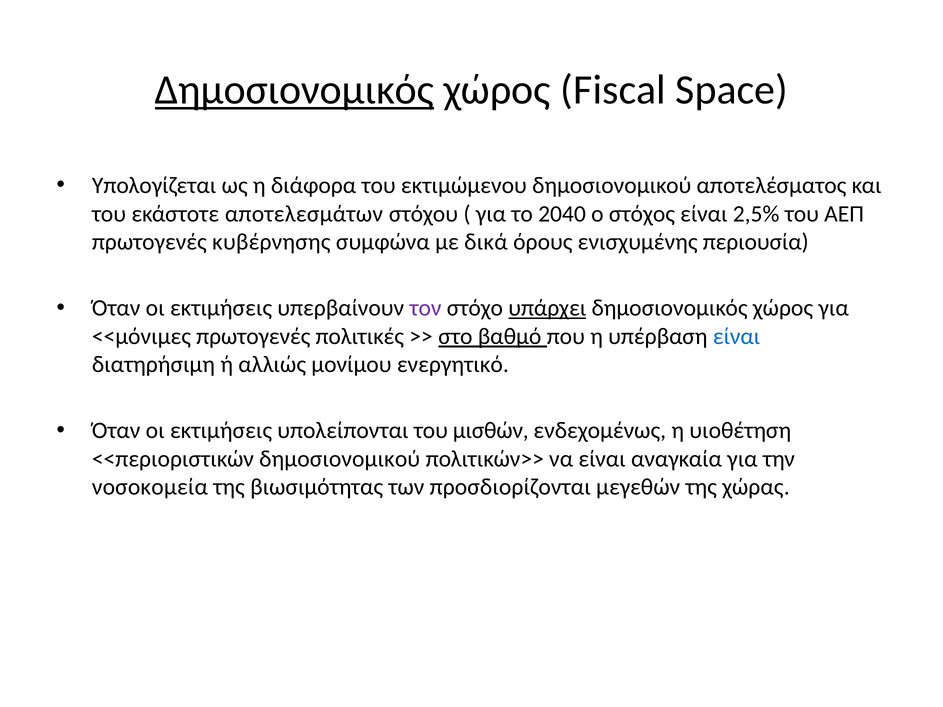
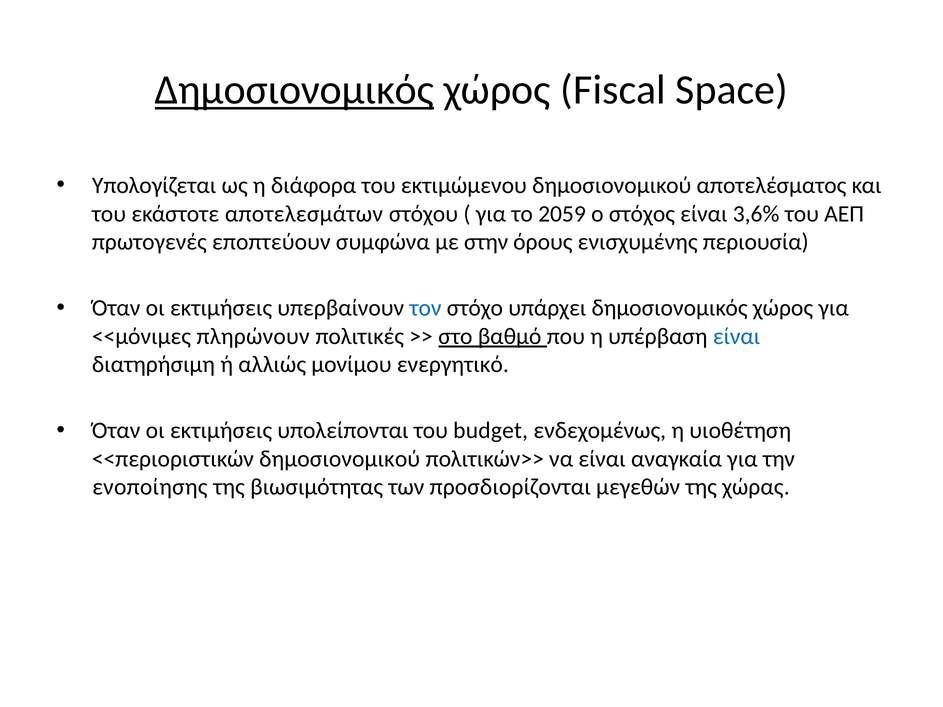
2040: 2040 -> 2059
2,5%: 2,5% -> 3,6%
κυβέρνησης: κυβέρνησης -> εποπτεύουν
δικά: δικά -> στην
τον colour: purple -> blue
υπάρχει underline: present -> none
<<μόνιμες πρωτογενές: πρωτογενές -> πληρώνουν
μισθών: μισθών -> budget
νοσοκομεία: νοσοκομεία -> ενοποίησης
